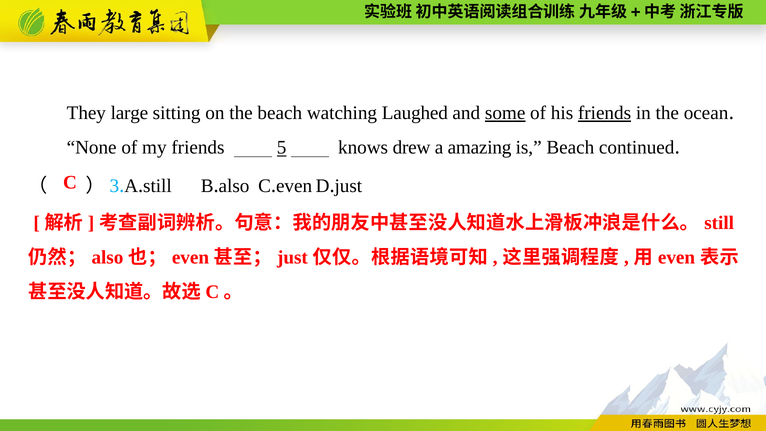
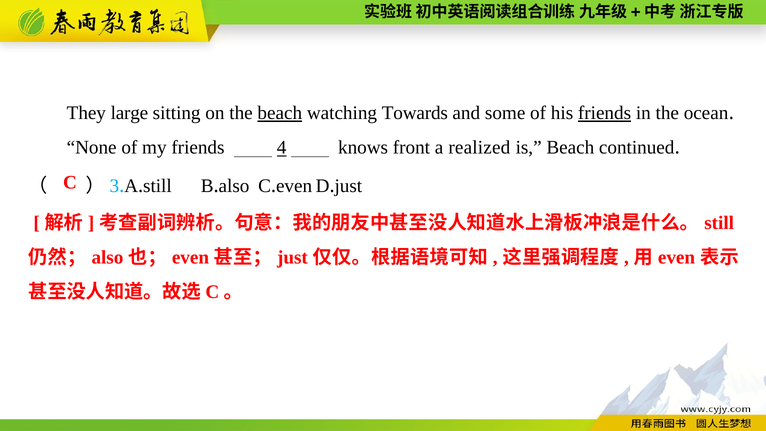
beach at (280, 113) underline: none -> present
Laughed: Laughed -> Towards
some underline: present -> none
5: 5 -> 4
drew: drew -> front
amazing: amazing -> realized
